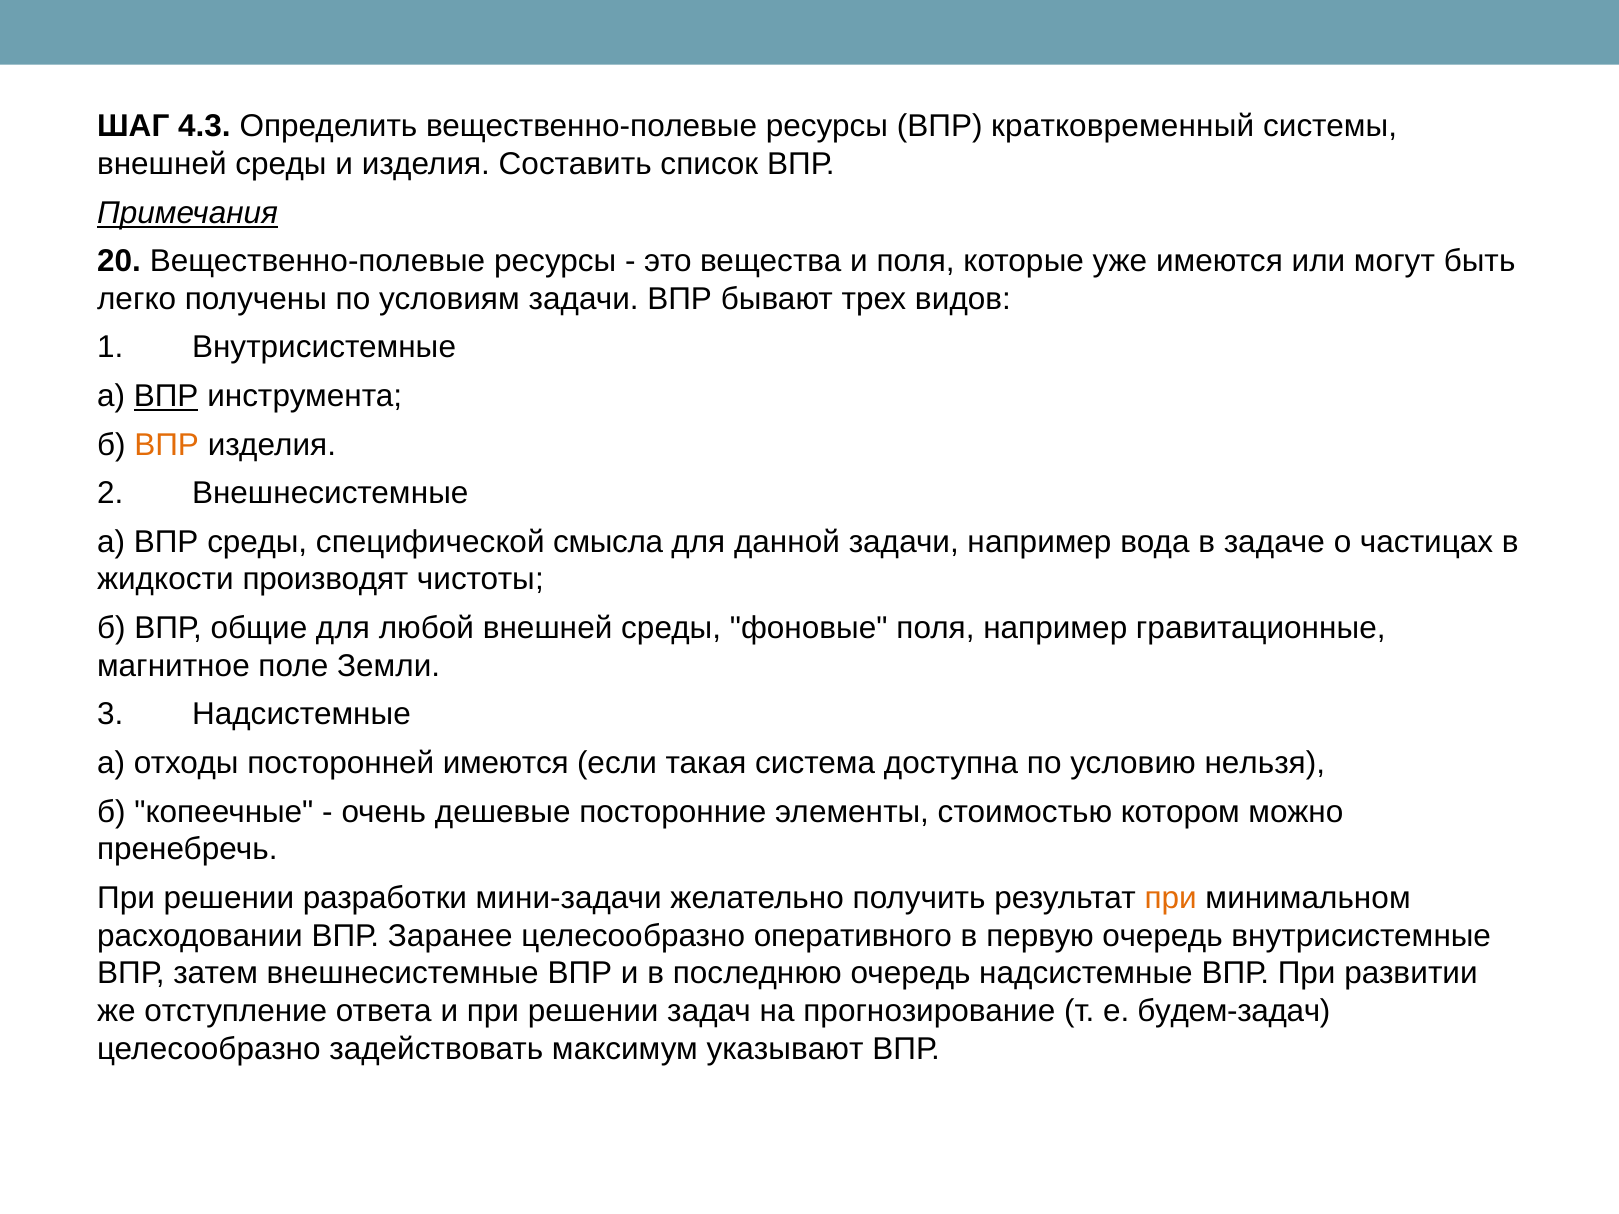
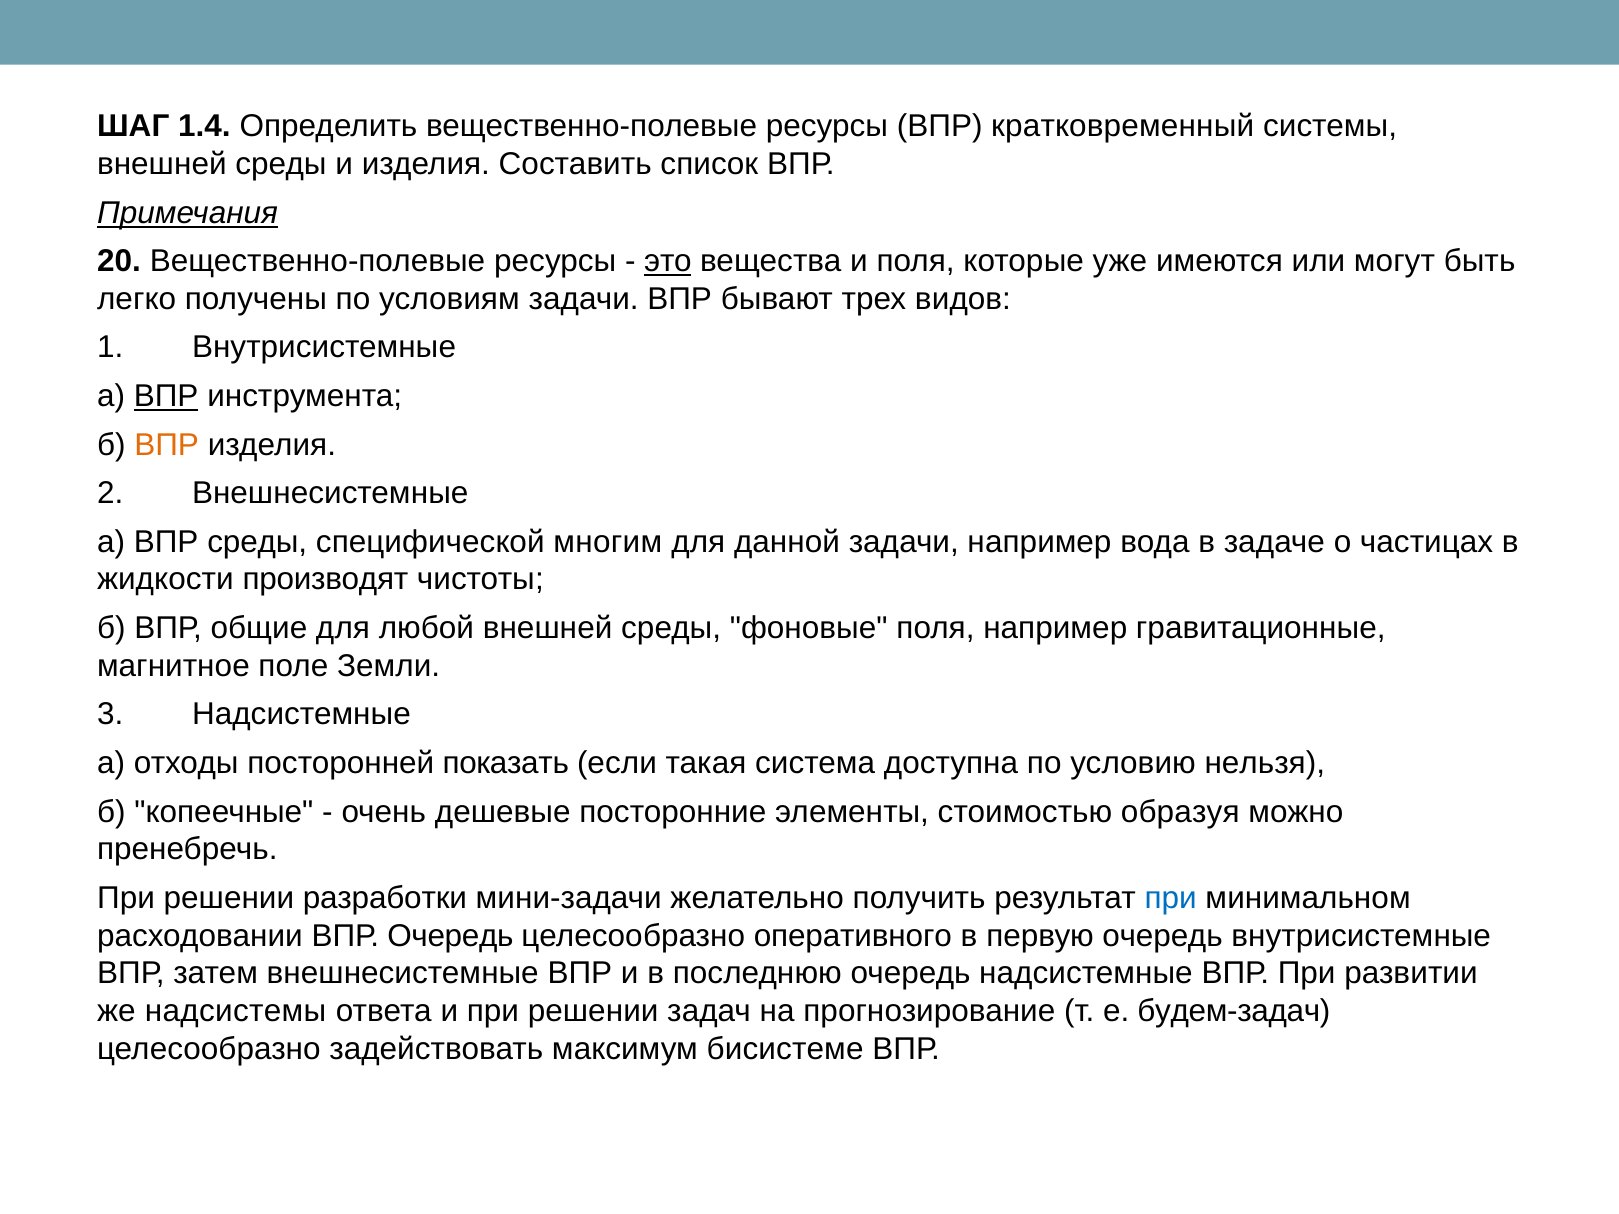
4.3: 4.3 -> 1.4
это underline: none -> present
смысла: смысла -> многим
посторонней имеются: имеются -> показать
котором: котором -> образуя
при at (1171, 898) colour: orange -> blue
ВПР Заранее: Заранее -> Очередь
отступление: отступление -> надсистемы
указывают: указывают -> бисистеме
